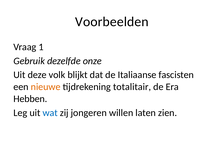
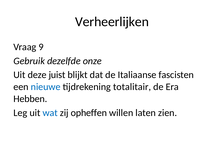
Voorbeelden: Voorbeelden -> Verheerlijken
1: 1 -> 9
volk: volk -> juist
nieuwe colour: orange -> blue
jongeren: jongeren -> opheffen
